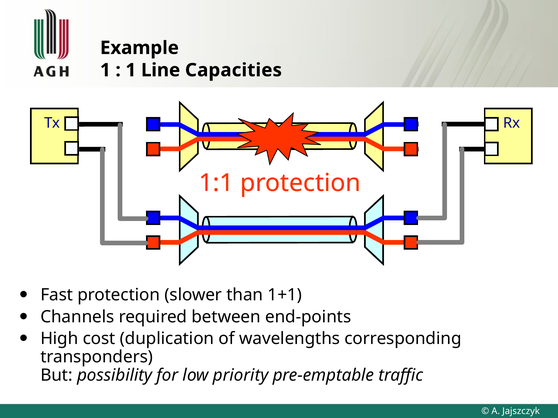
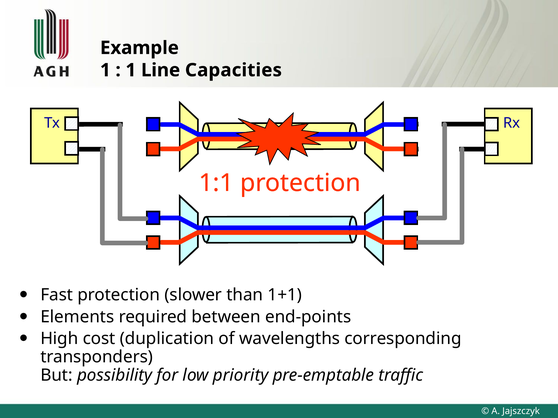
Channels: Channels -> Elements
